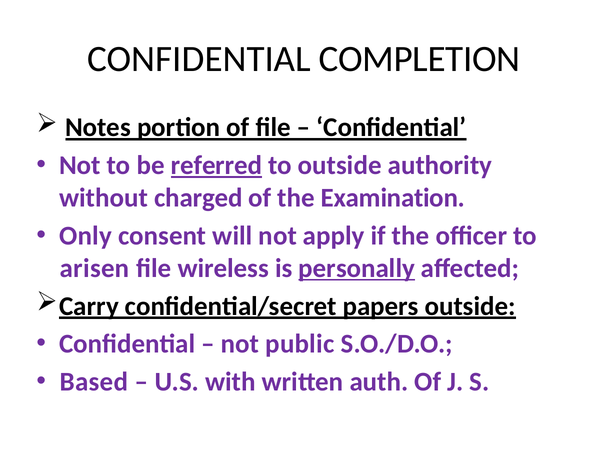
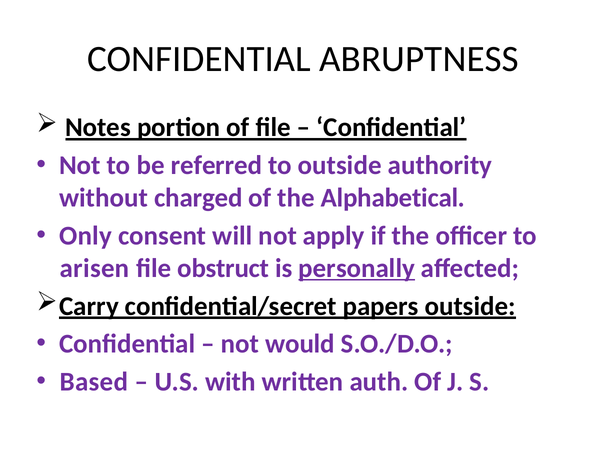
COMPLETION: COMPLETION -> ABRUPTNESS
referred underline: present -> none
Examination: Examination -> Alphabetical
wireless: wireless -> obstruct
public: public -> would
